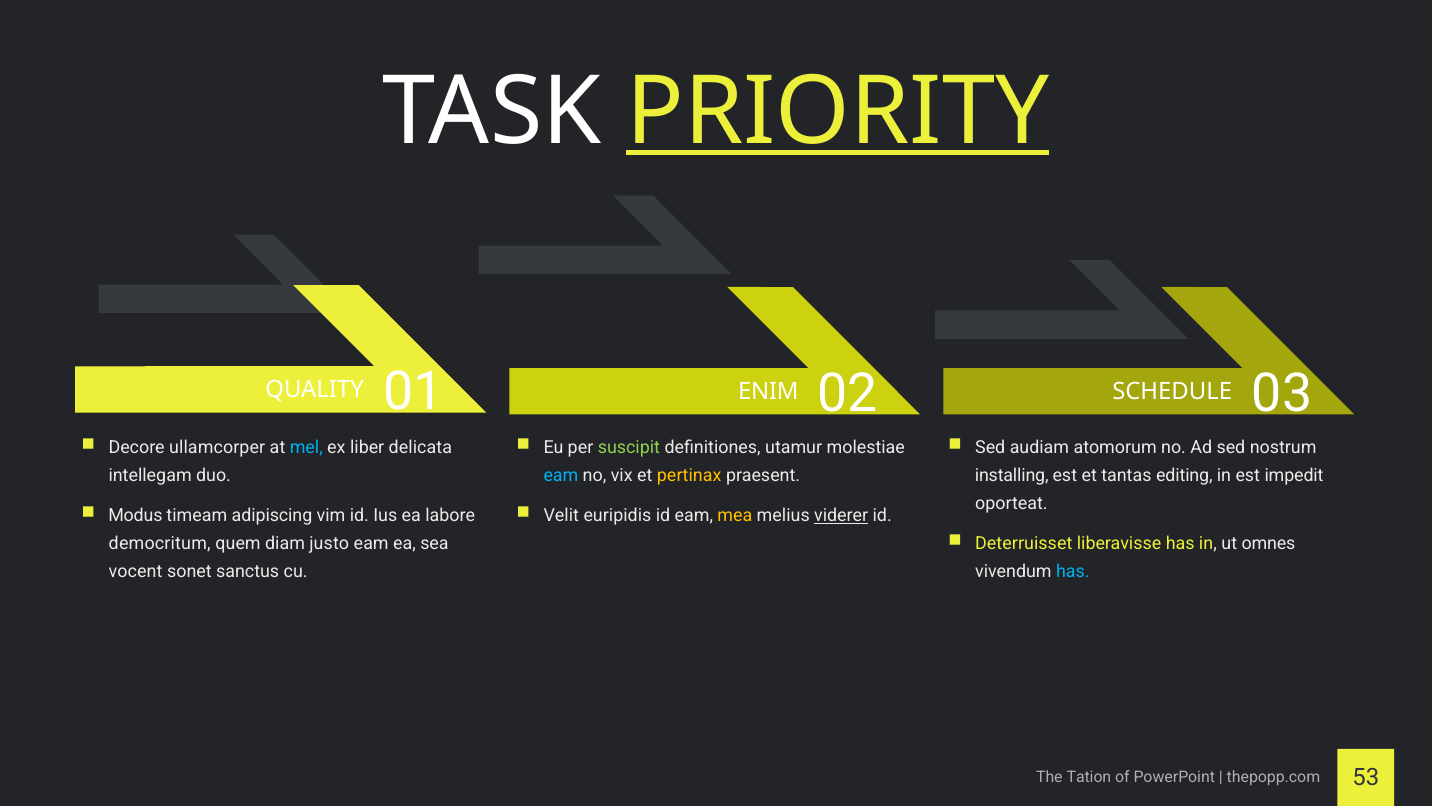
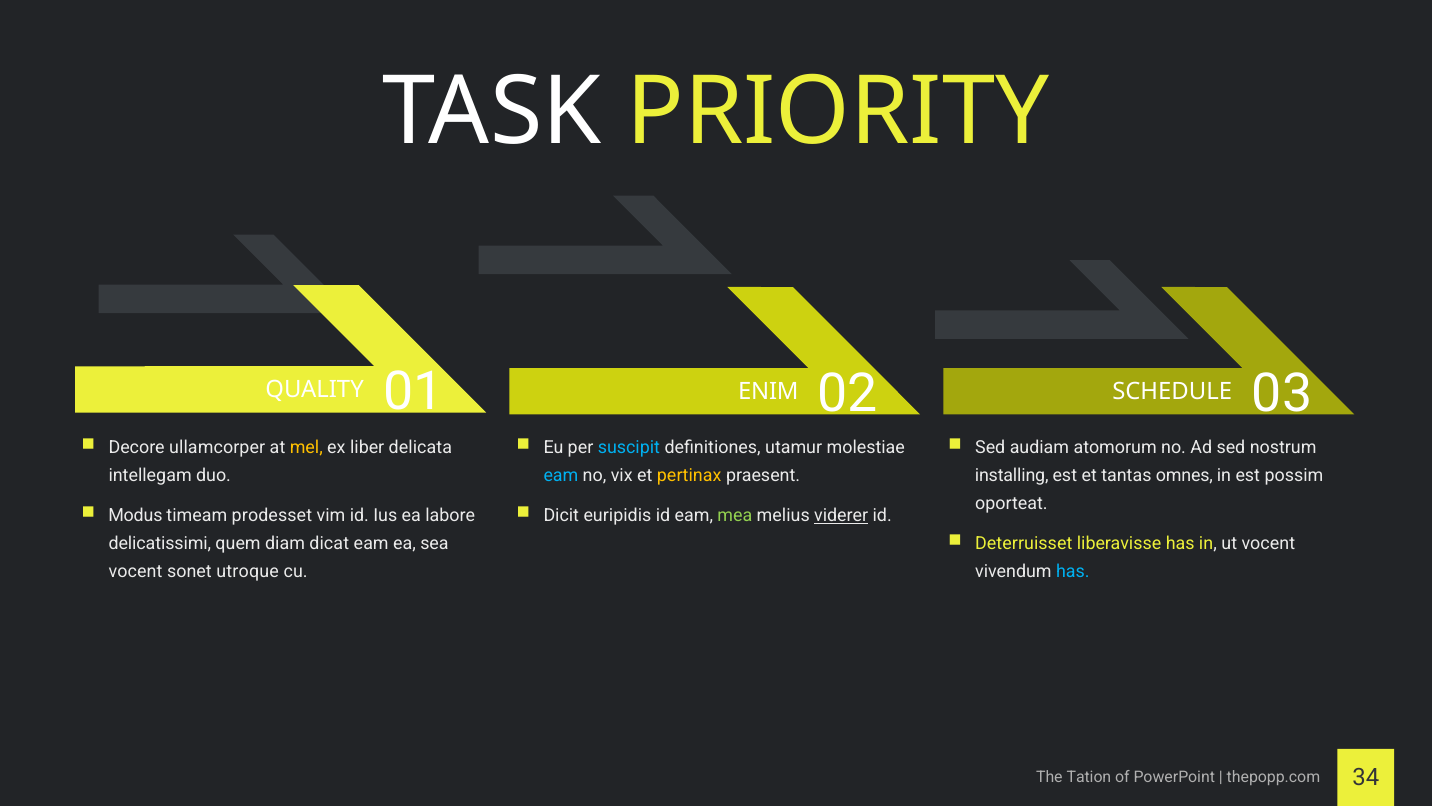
PRIORITY underline: present -> none
mel colour: light blue -> yellow
suscipit colour: light green -> light blue
editing: editing -> omnes
impedit: impedit -> possim
adipiscing: adipiscing -> prodesset
Velit: Velit -> Dicit
mea colour: yellow -> light green
ut omnes: omnes -> vocent
democritum: democritum -> delicatissimi
justo: justo -> dicat
sanctus: sanctus -> utroque
53: 53 -> 34
